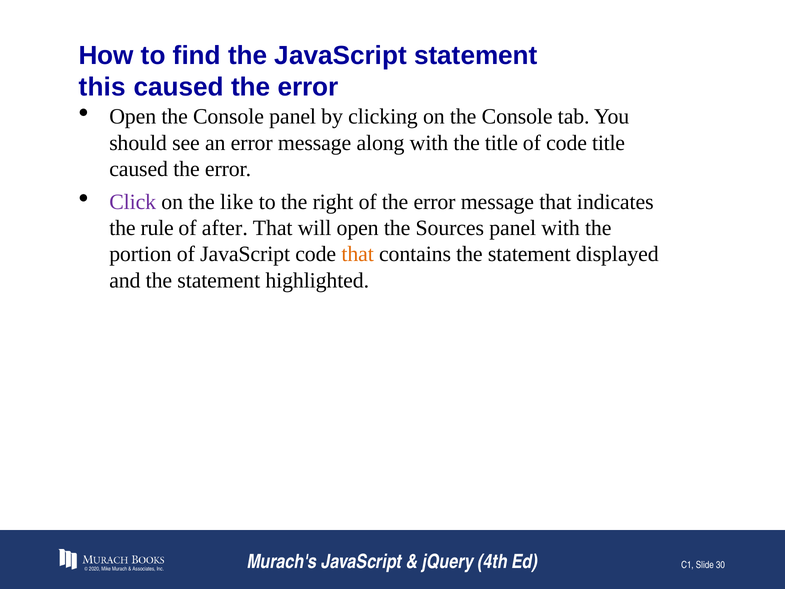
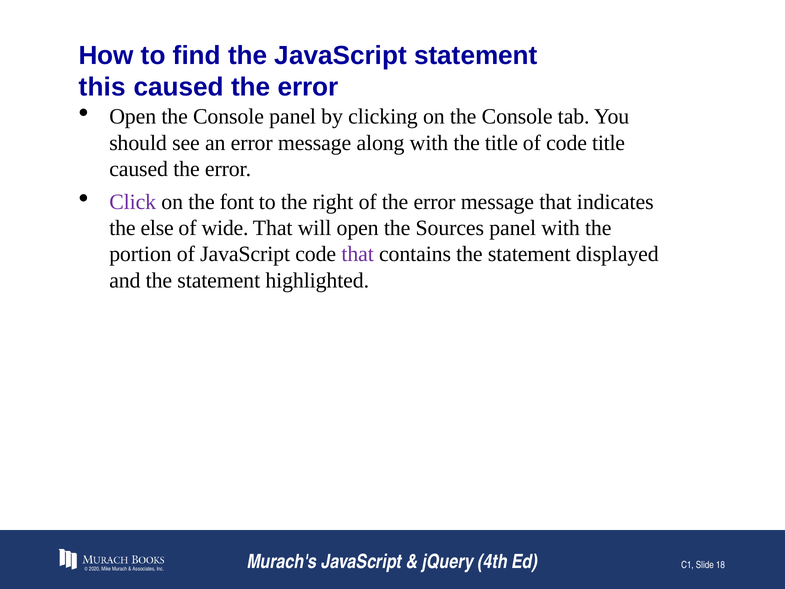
like: like -> font
rule: rule -> else
after: after -> wide
that at (358, 254) colour: orange -> purple
30: 30 -> 18
